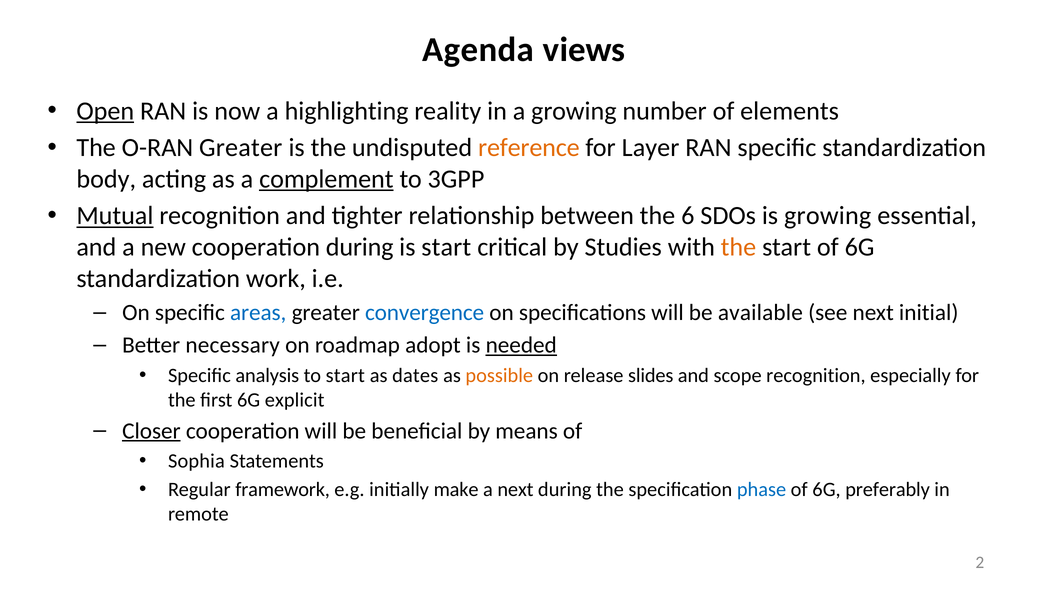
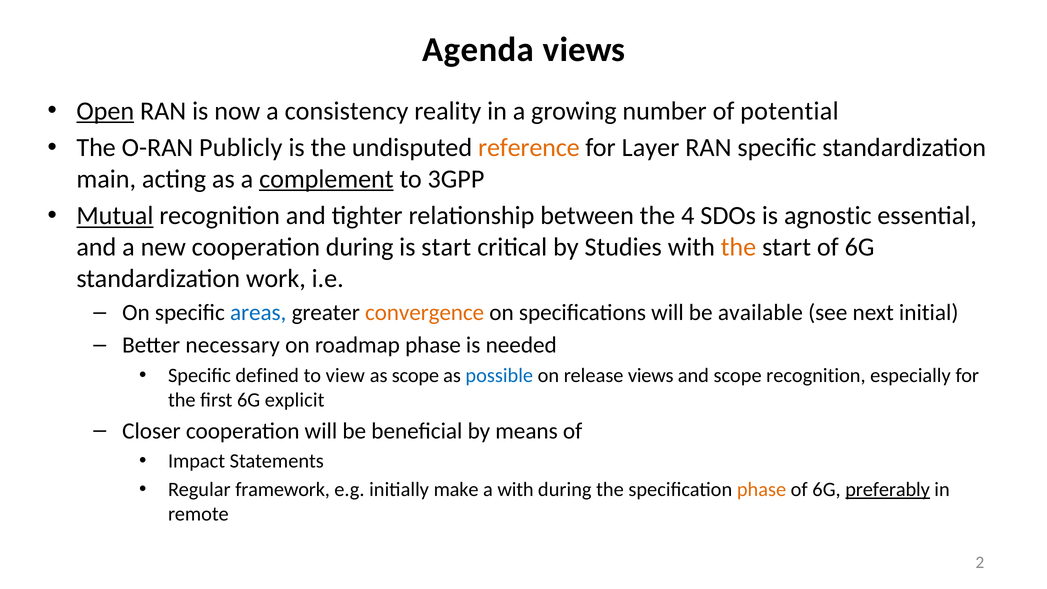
highlighting: highlighting -> consistency
elements: elements -> potential
O-RAN Greater: Greater -> Publicly
body: body -> main
6: 6 -> 4
is growing: growing -> agnostic
convergence colour: blue -> orange
roadmap adopt: adopt -> phase
needed underline: present -> none
analysis: analysis -> defined
to start: start -> view
as dates: dates -> scope
possible colour: orange -> blue
release slides: slides -> views
Closer underline: present -> none
Sophia: Sophia -> Impact
a next: next -> with
phase at (762, 489) colour: blue -> orange
preferably underline: none -> present
